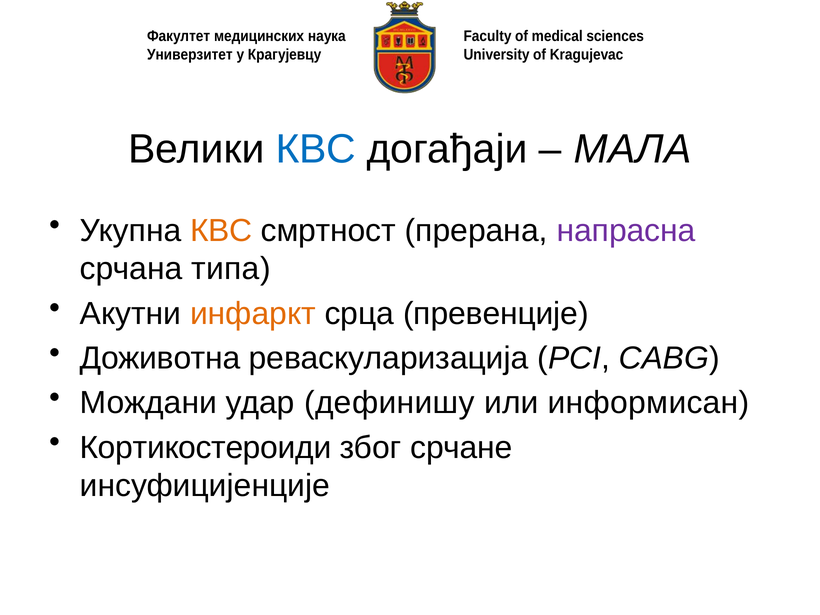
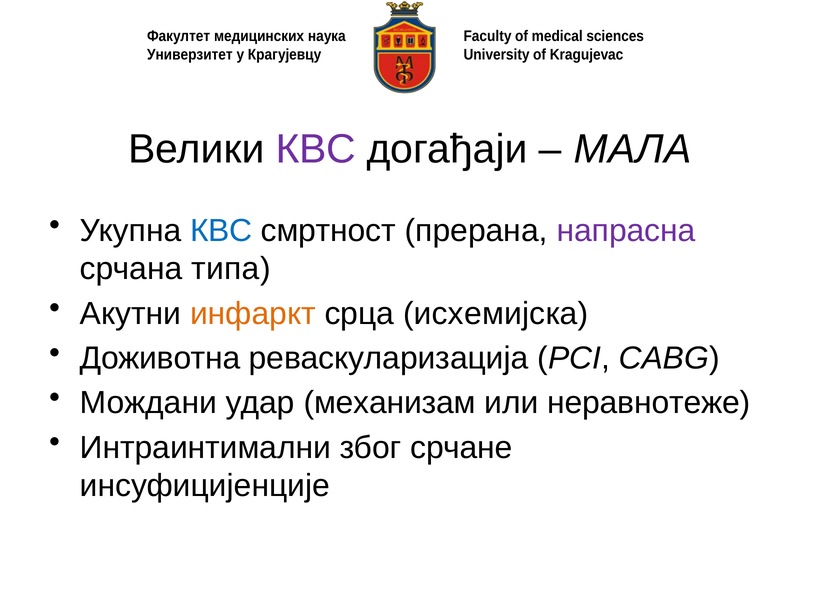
КВС at (316, 149) colour: blue -> purple
КВС at (221, 231) colour: orange -> blue
превенције: превенције -> исхемијска
дефинишу: дефинишу -> механизам
информисан: информисан -> неравнотеже
Кортикостероиди: Кортикостероиди -> Интраинтимални
